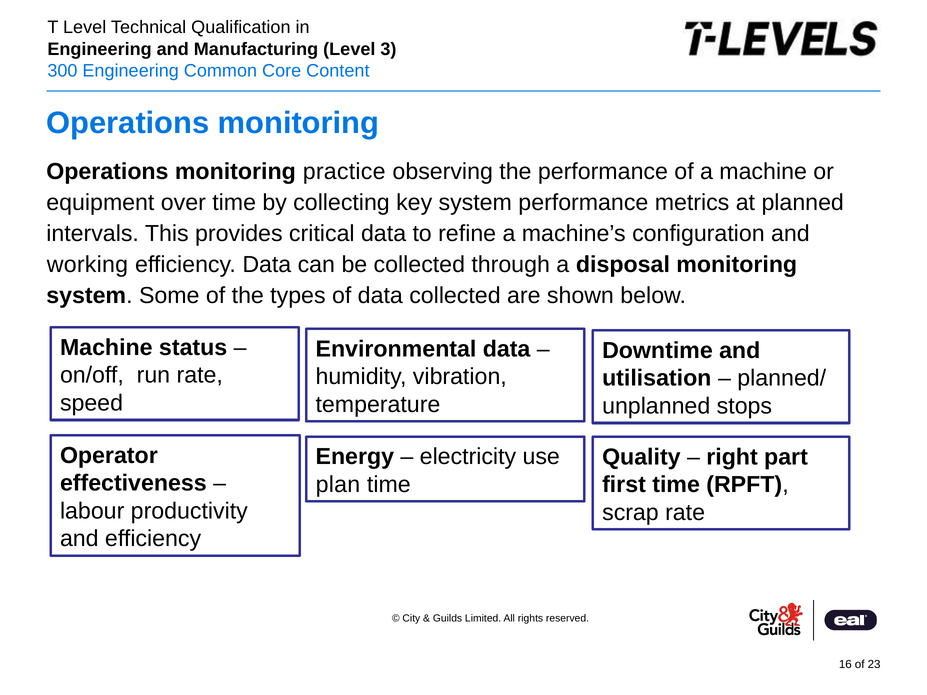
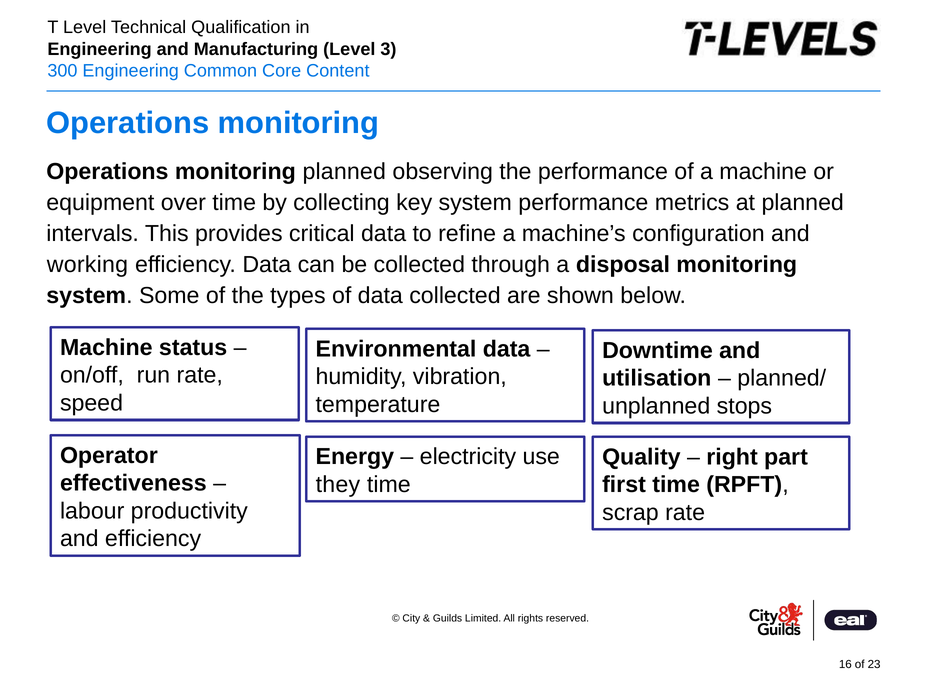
monitoring practice: practice -> planned
plan: plan -> they
